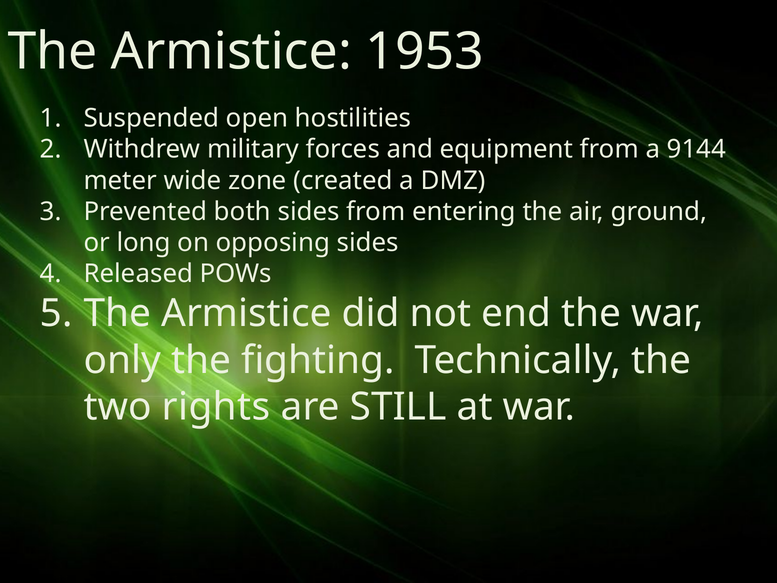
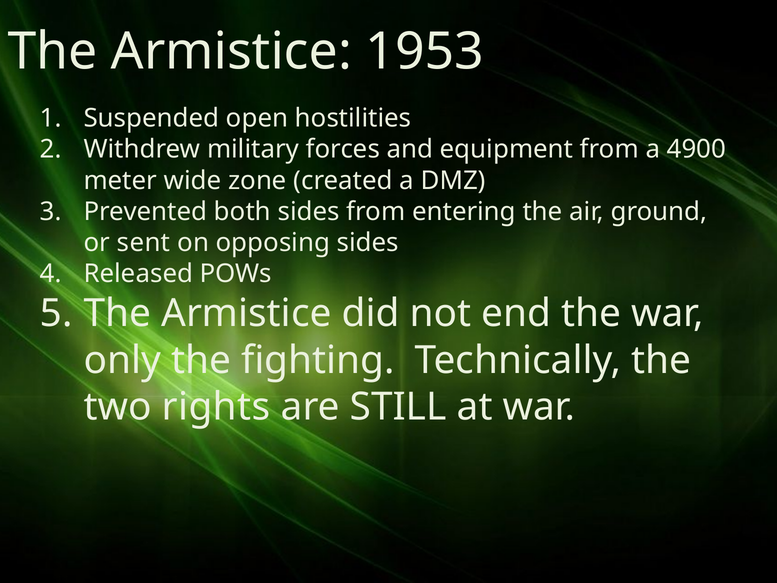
9144: 9144 -> 4900
long: long -> sent
